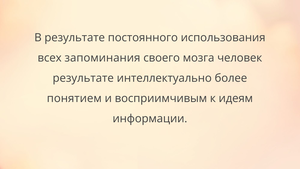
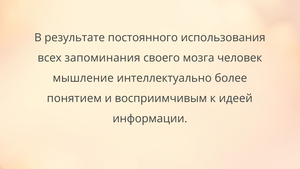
результате at (83, 78): результате -> мышление
идеям: идеям -> идеей
